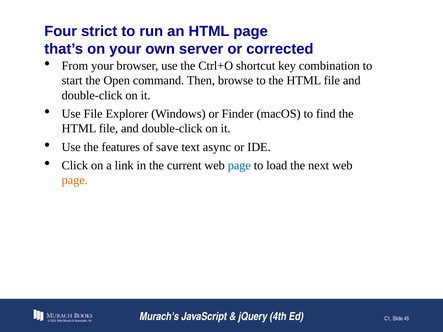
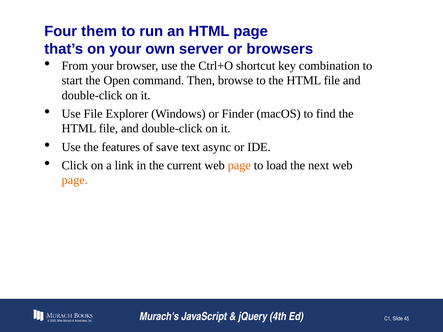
strict: strict -> them
corrected: corrected -> browsers
page at (239, 166) colour: blue -> orange
